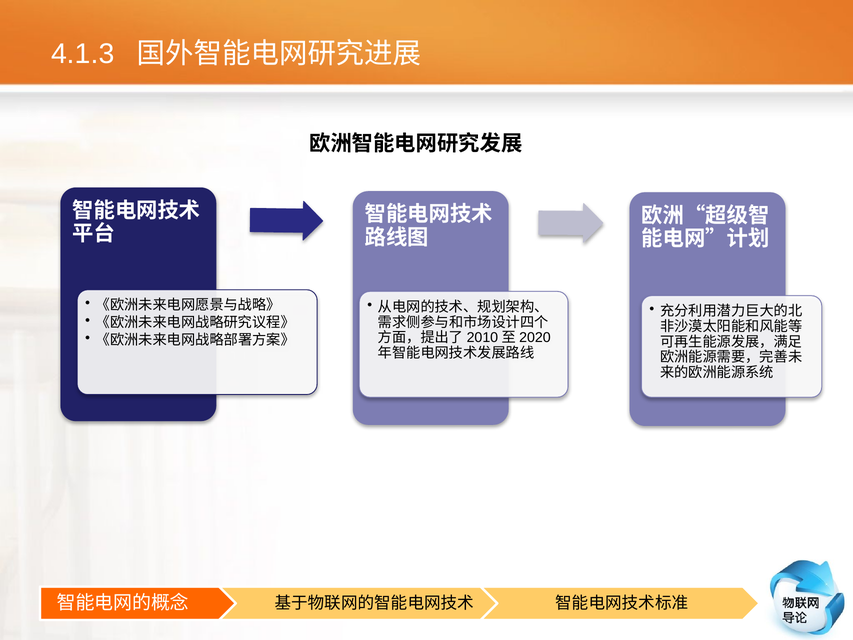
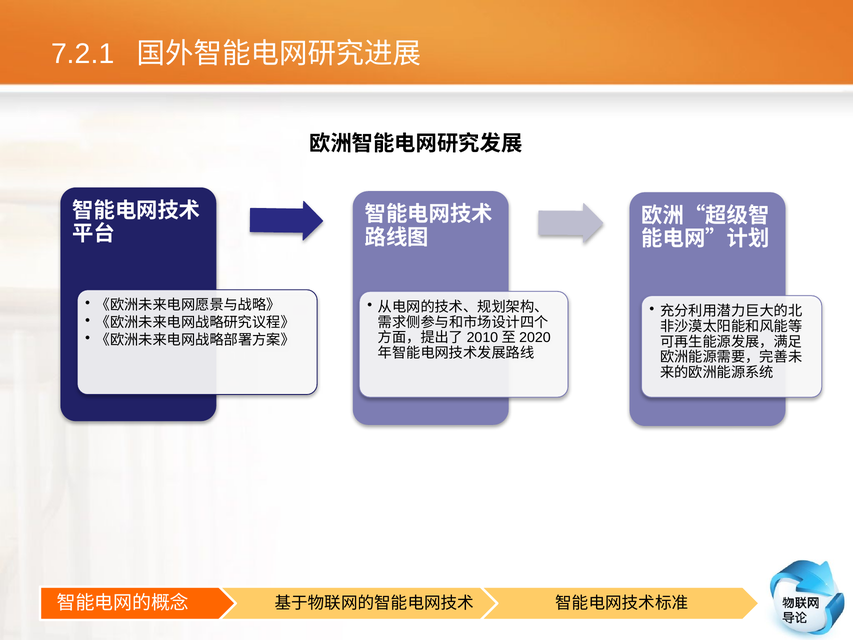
4.1.3: 4.1.3 -> 7.2.1
